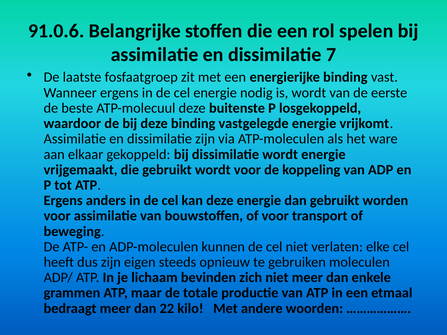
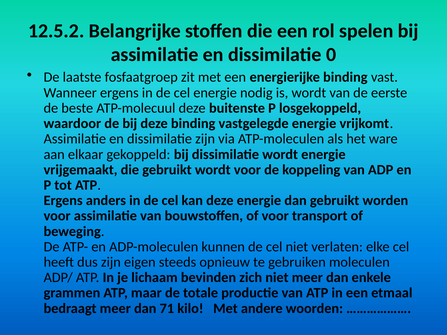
91.0.6: 91.0.6 -> 12.5.2
7: 7 -> 0
22: 22 -> 71
